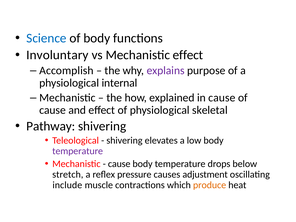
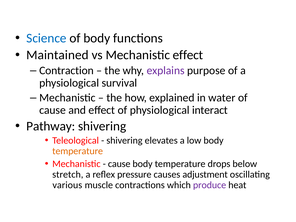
Involuntary: Involuntary -> Maintained
Accomplish: Accomplish -> Contraction
internal: internal -> survival
in cause: cause -> water
skeletal: skeletal -> interact
temperature at (78, 151) colour: purple -> orange
include: include -> various
produce colour: orange -> purple
